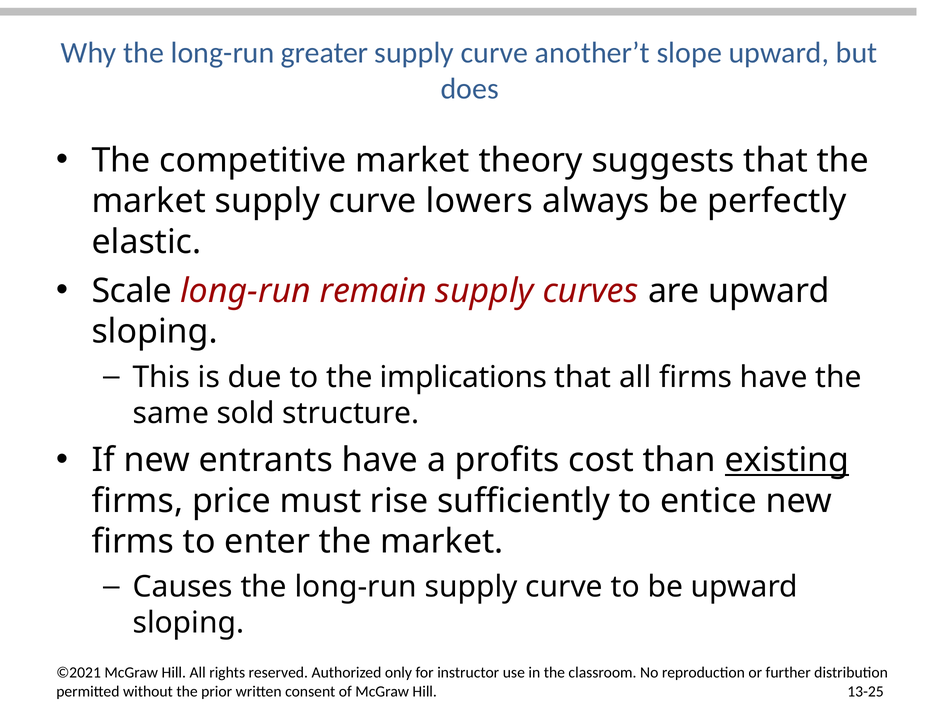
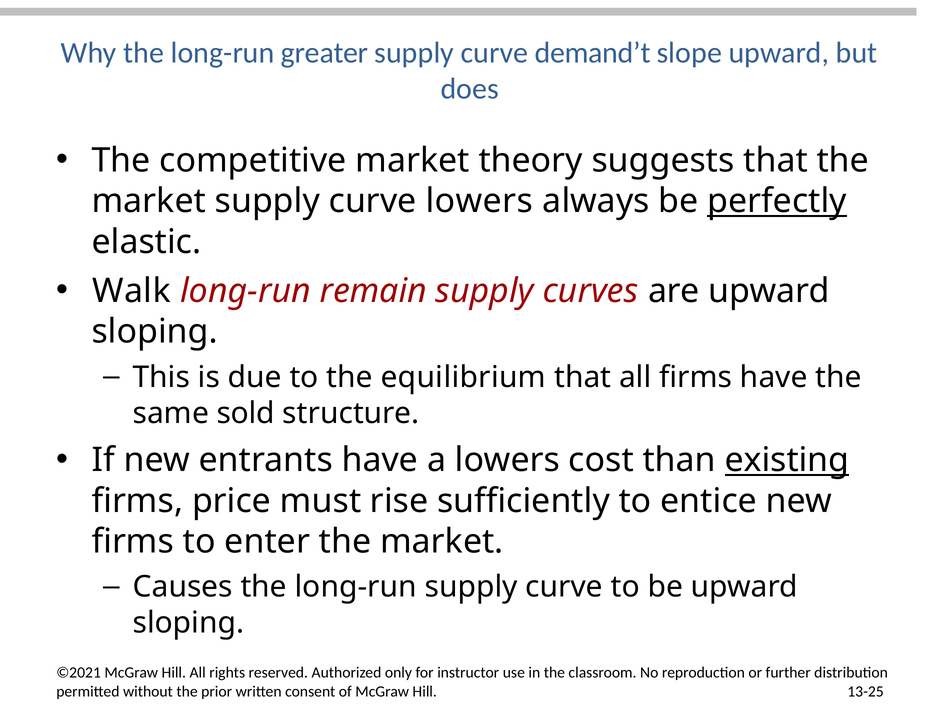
another’t: another’t -> demand’t
perfectly underline: none -> present
Scale: Scale -> Walk
implications: implications -> equilibrium
a profits: profits -> lowers
